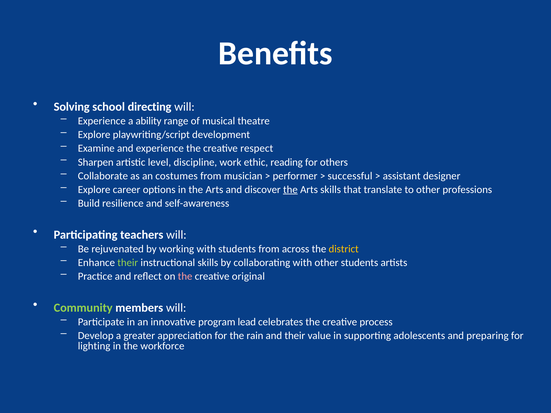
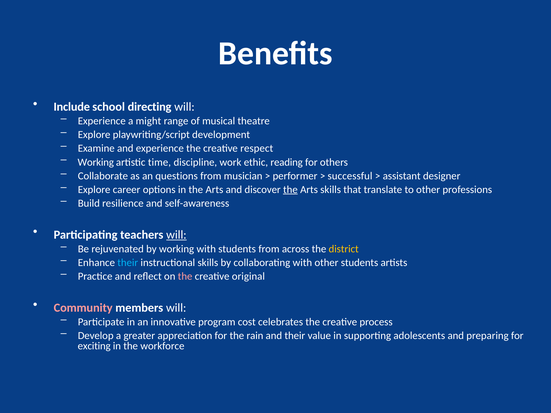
Solving: Solving -> Include
ability: ability -> might
Sharpen at (96, 162): Sharpen -> Working
level: level -> time
costumes: costumes -> questions
will at (176, 235) underline: none -> present
their at (128, 263) colour: light green -> light blue
Community colour: light green -> pink
lead: lead -> cost
lighting: lighting -> exciting
